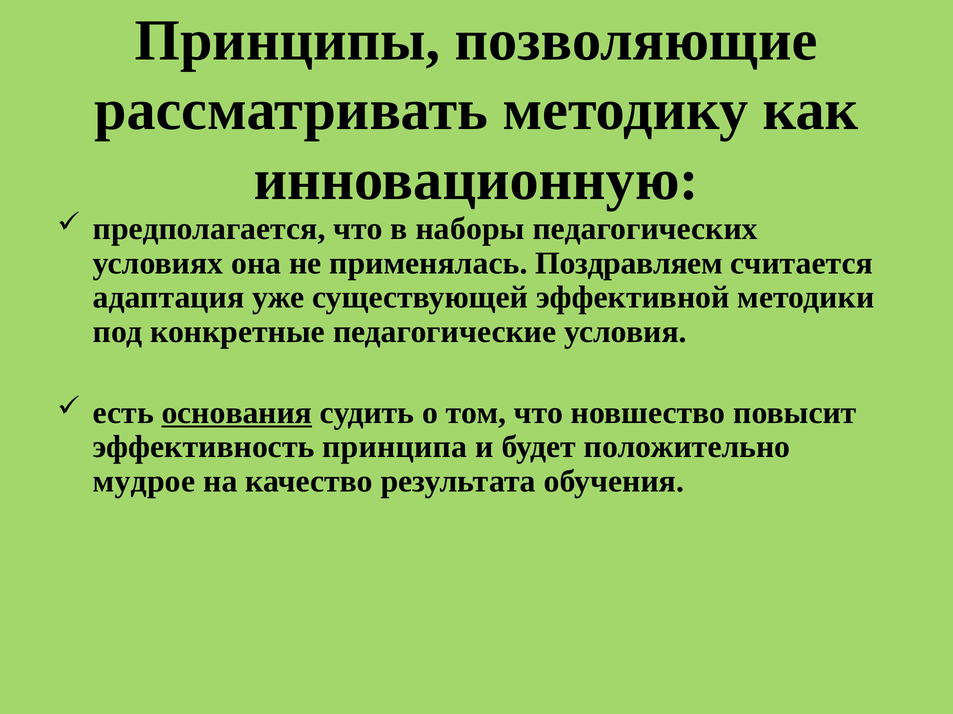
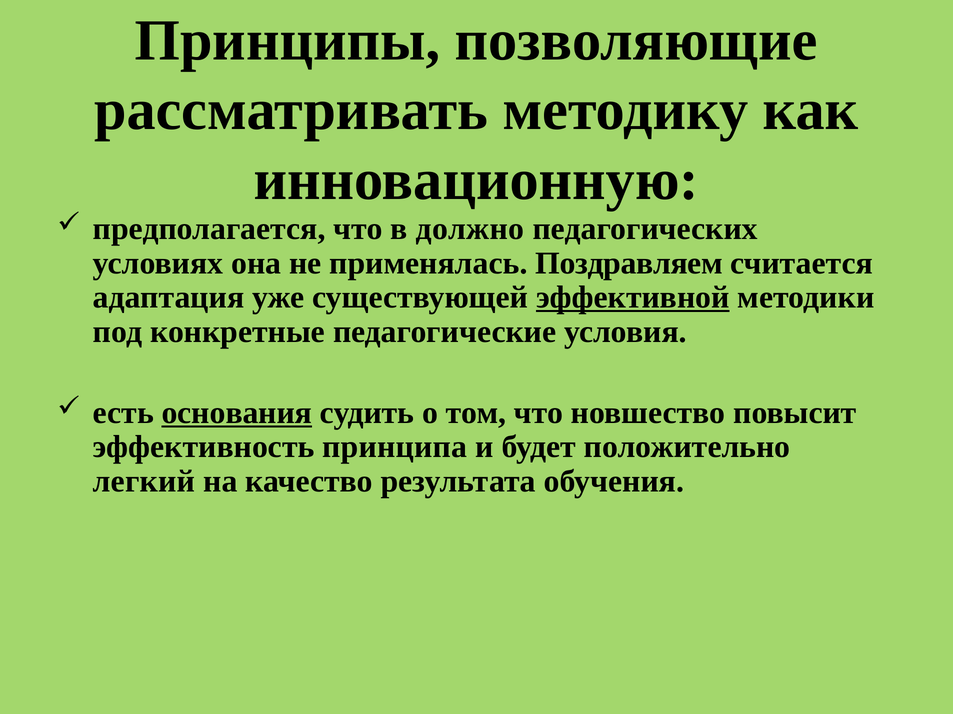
наборы: наборы -> должно
эффективной underline: none -> present
мудрое: мудрое -> легкий
